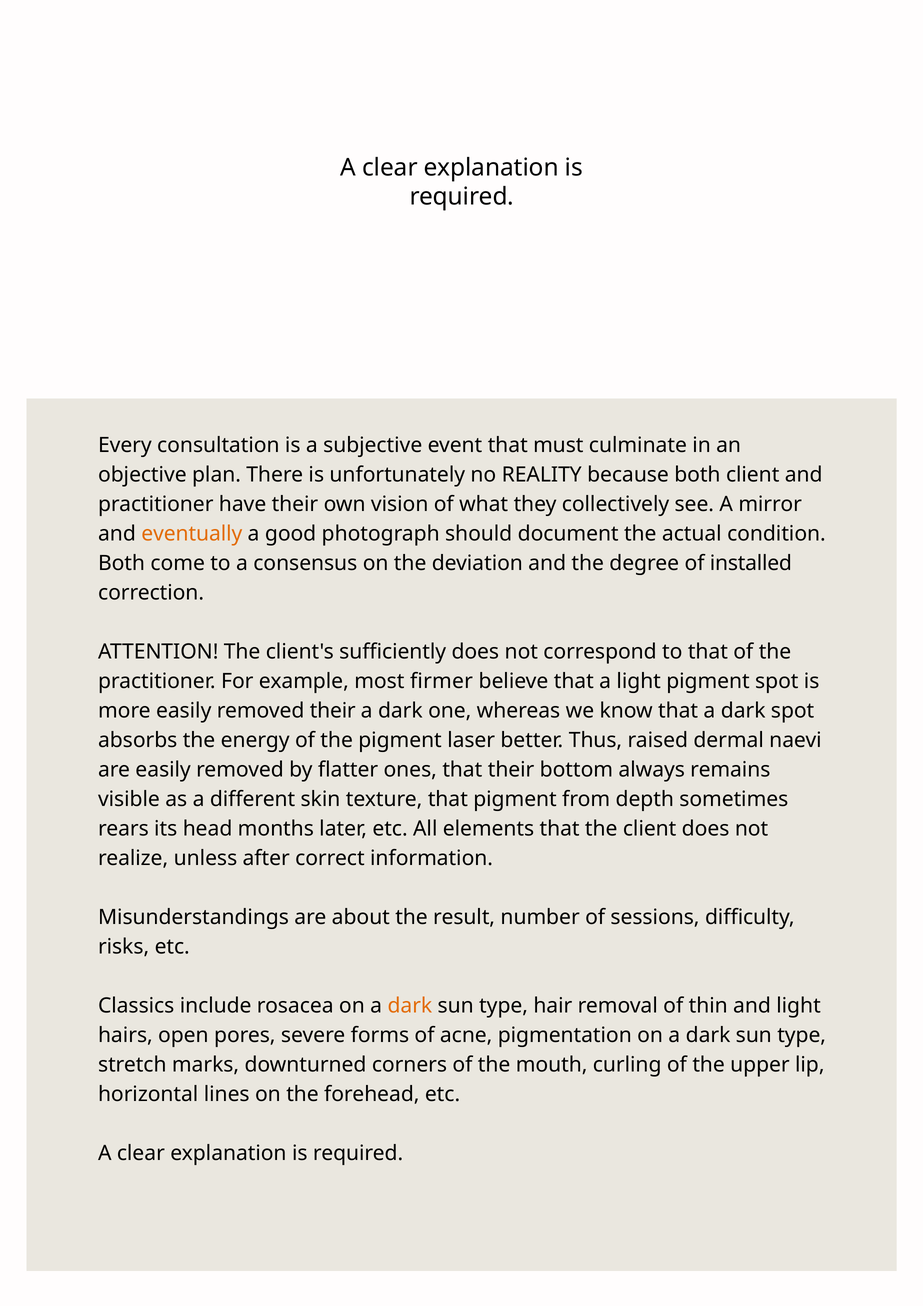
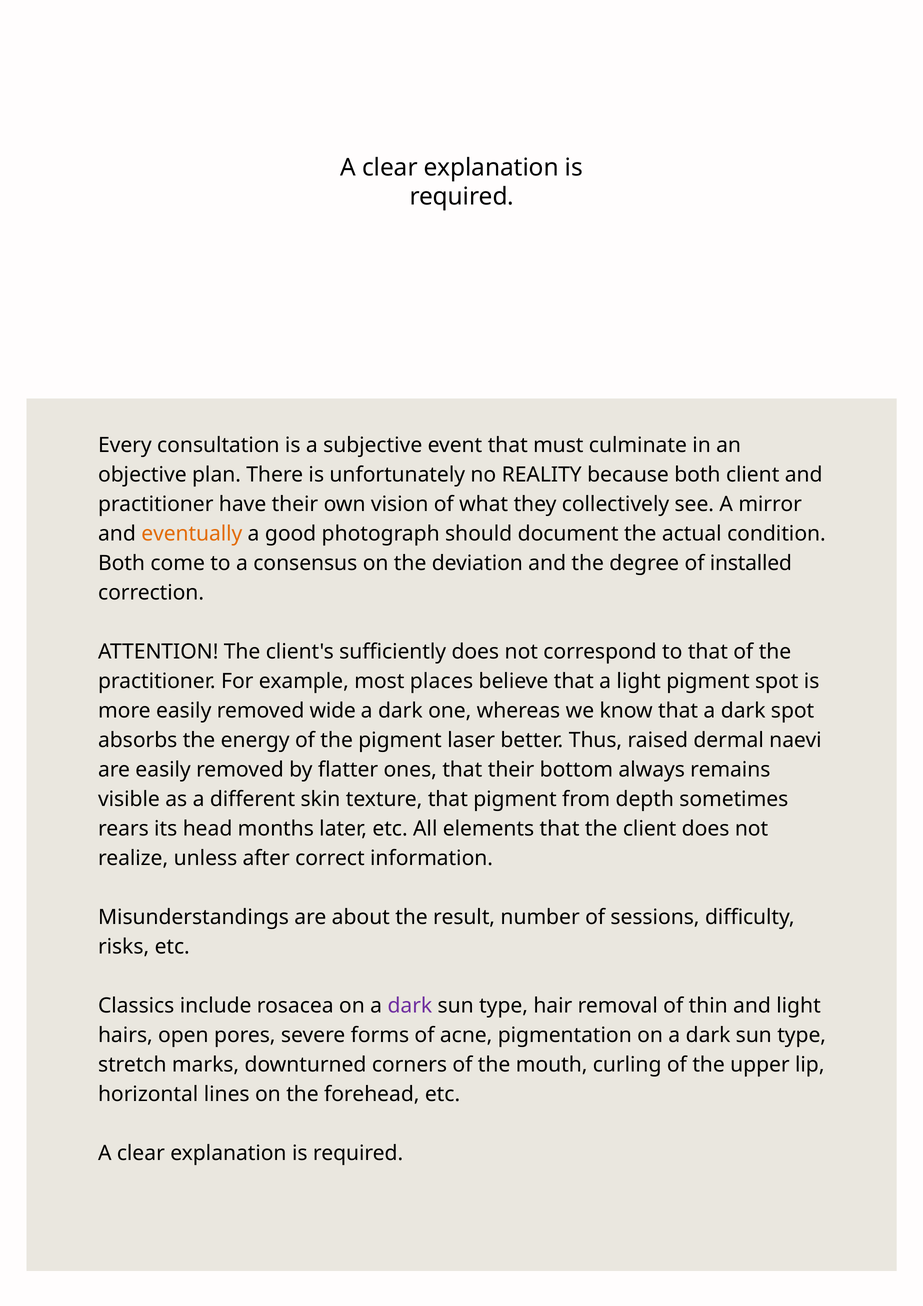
firmer: firmer -> places
removed their: their -> wide
dark at (410, 1006) colour: orange -> purple
